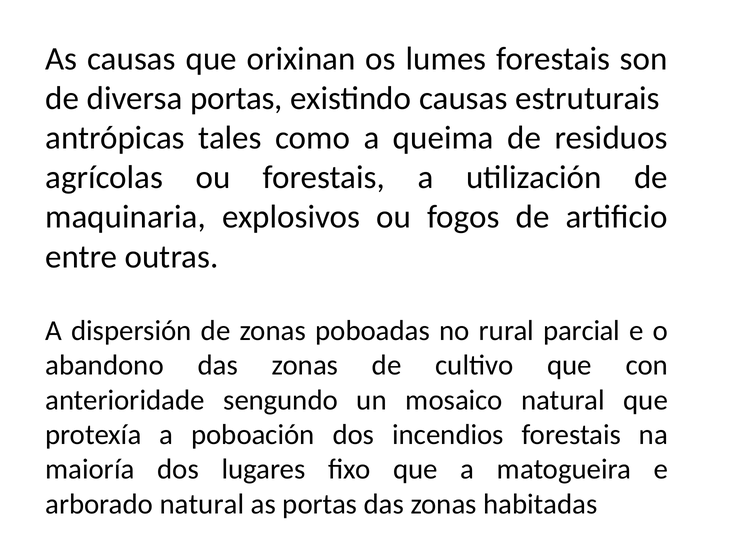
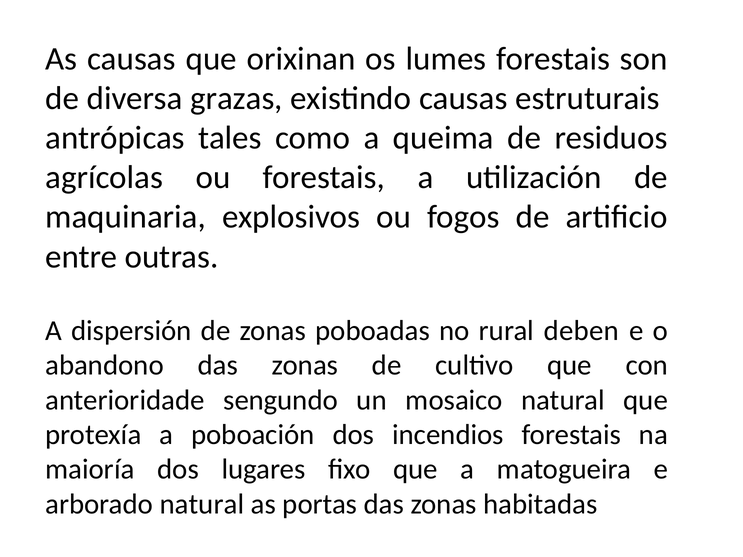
diversa portas: portas -> grazas
parcial: parcial -> deben
